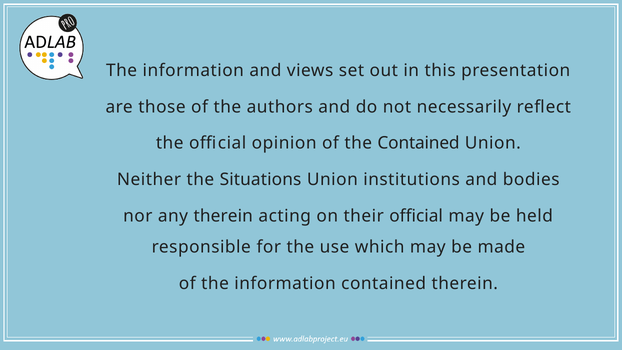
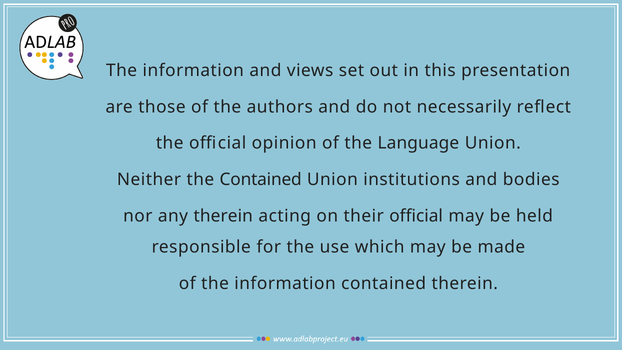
the Contained: Contained -> Language
the Situations: Situations -> Contained
